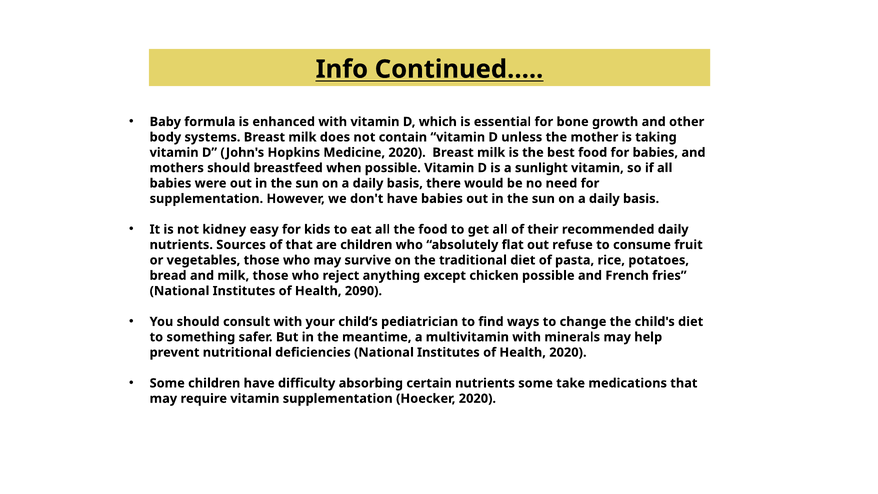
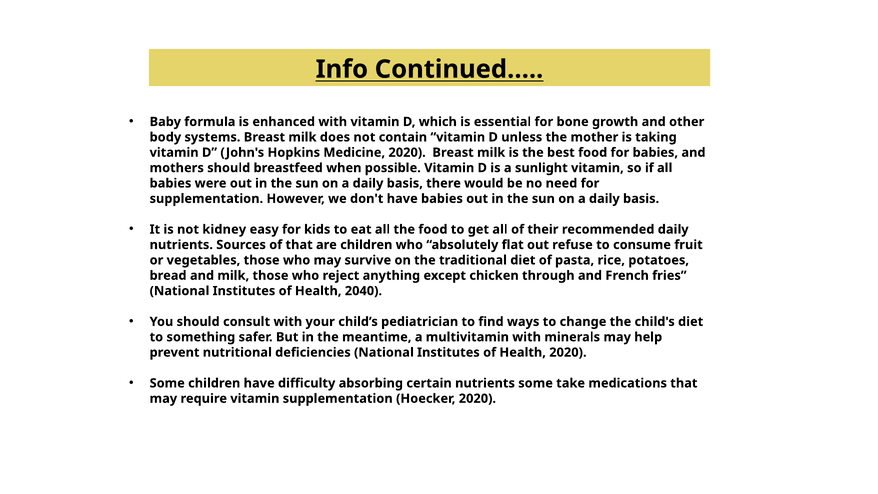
chicken possible: possible -> through
2090: 2090 -> 2040
